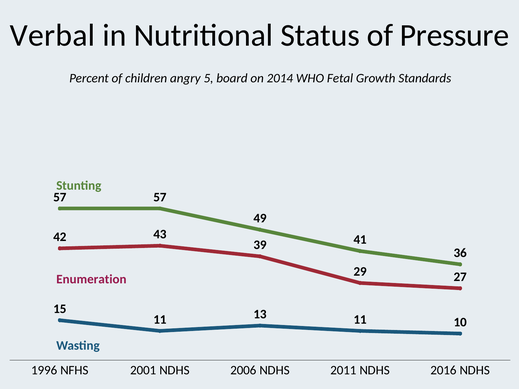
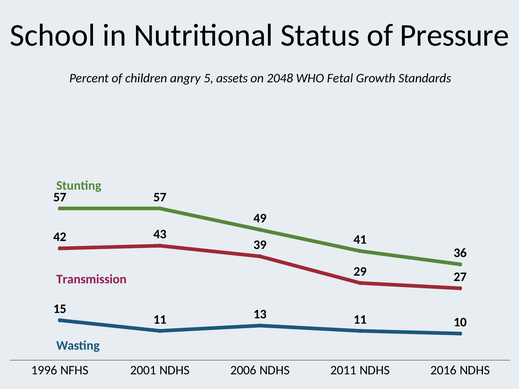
Verbal: Verbal -> School
board: board -> assets
2014: 2014 -> 2048
Enumeration: Enumeration -> Transmission
